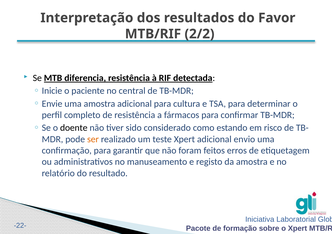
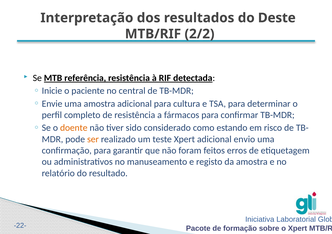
Favor: Favor -> Deste
diferencia: diferencia -> referência
doente colour: black -> orange
